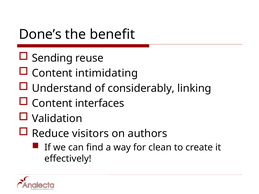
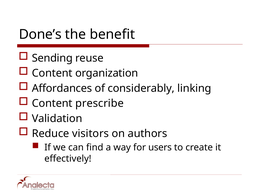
intimidating: intimidating -> organization
Understand: Understand -> Affordances
interfaces: interfaces -> prescribe
clean: clean -> users
